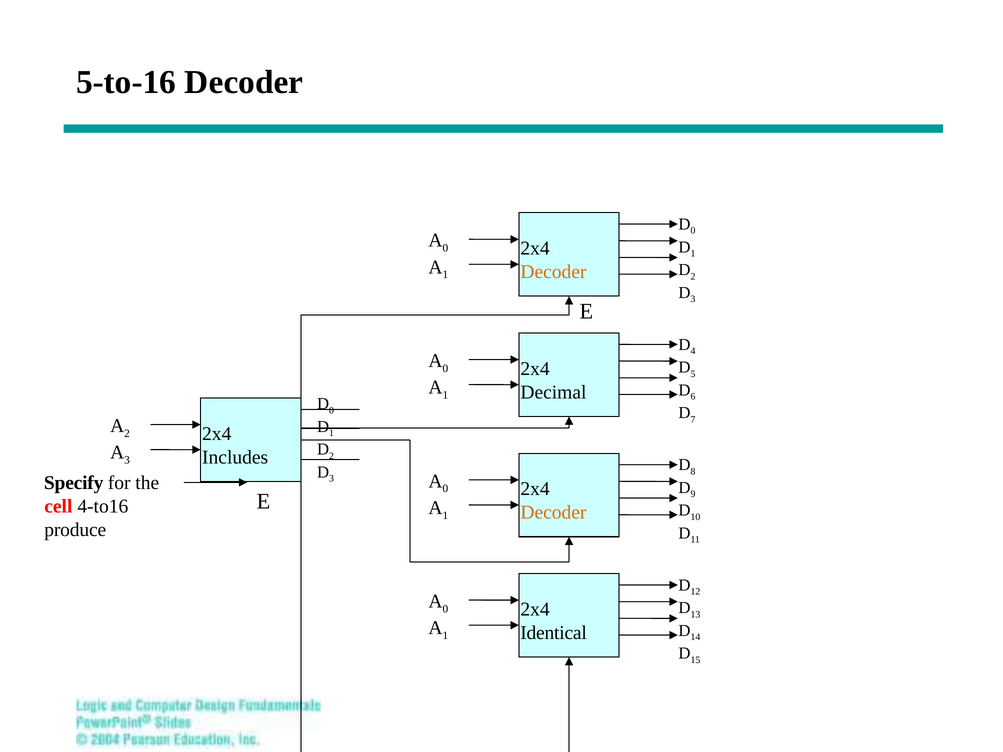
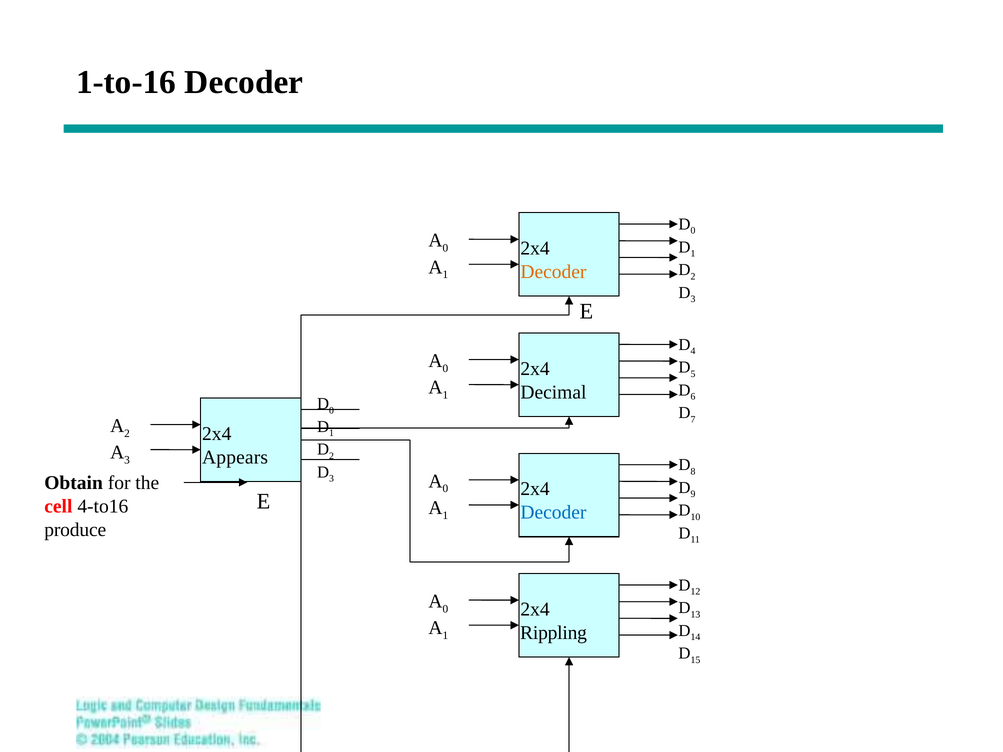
5-to-16: 5-to-16 -> 1-to-16
Includes: Includes -> Appears
Specify: Specify -> Obtain
Decoder at (553, 513) colour: orange -> blue
Identical: Identical -> Rippling
